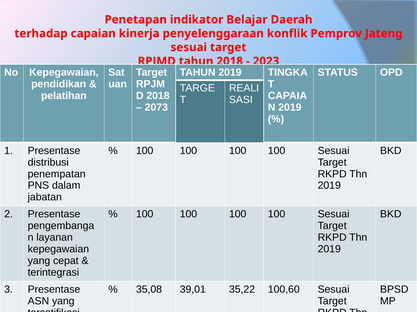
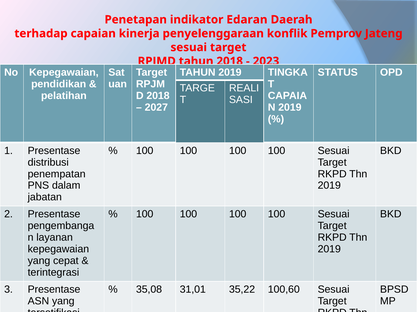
Belajar: Belajar -> Edaran
2073: 2073 -> 2027
39,01: 39,01 -> 31,01
